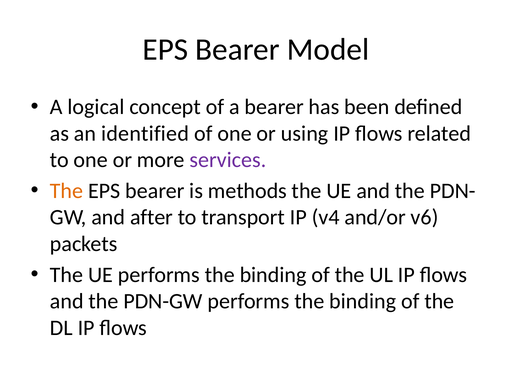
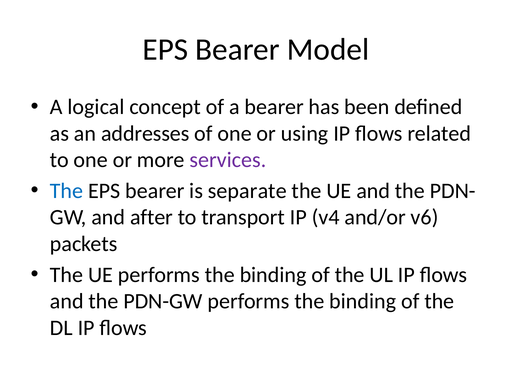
identified: identified -> addresses
The at (67, 191) colour: orange -> blue
methods: methods -> separate
